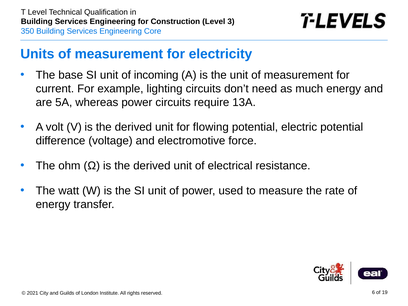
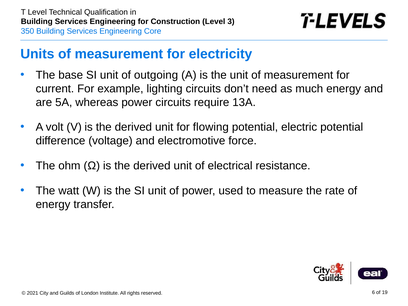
incoming: incoming -> outgoing
